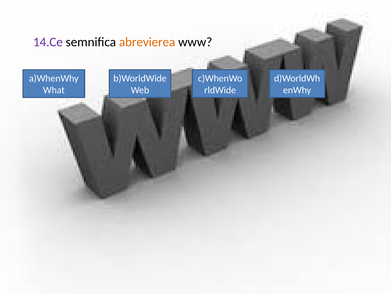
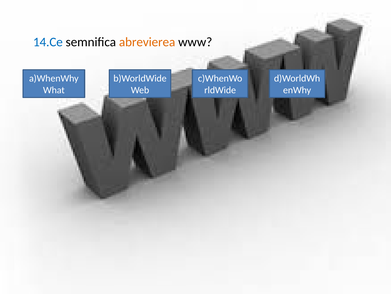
14.Ce colour: purple -> blue
